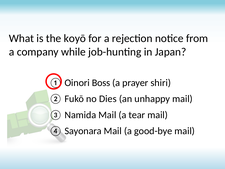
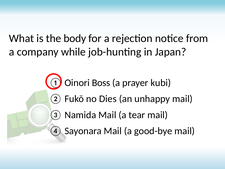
koyō: koyō -> body
shiri: shiri -> kubi
